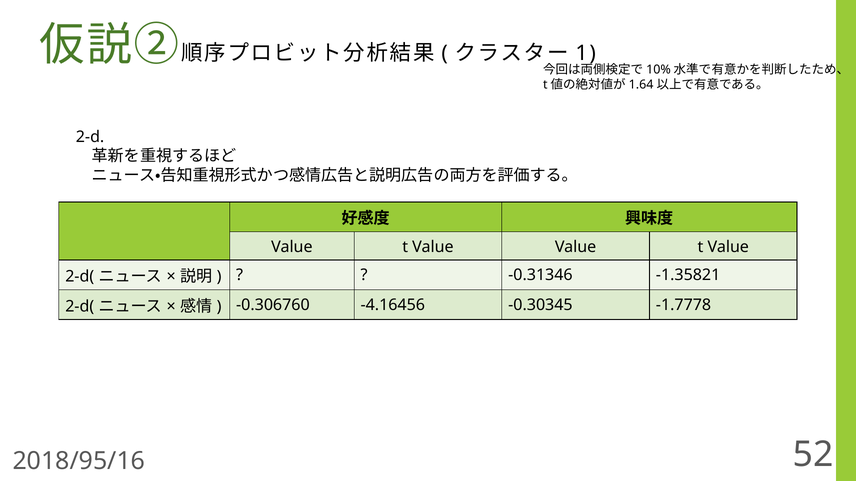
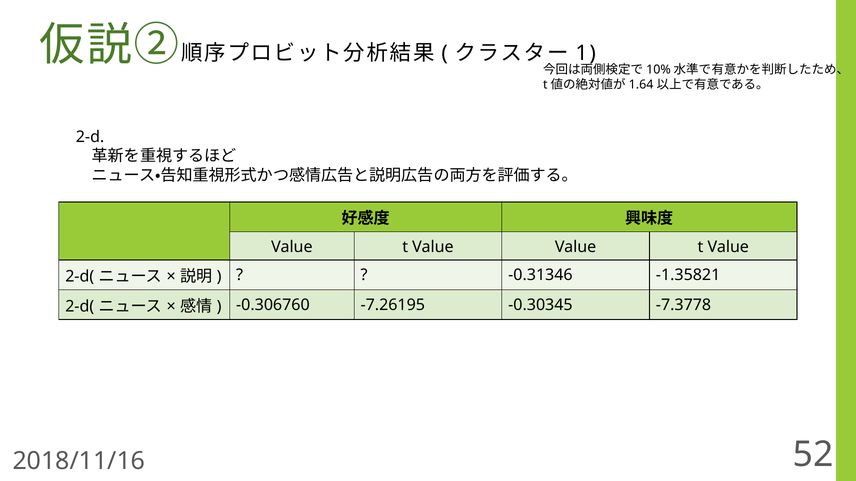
-4.16456: -4.16456 -> -7.26195
-1.7778: -1.7778 -> -7.3778
2018/95/16: 2018/95/16 -> 2018/11/16
